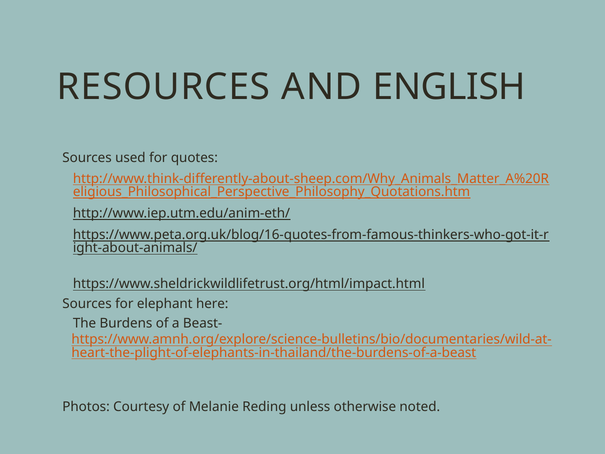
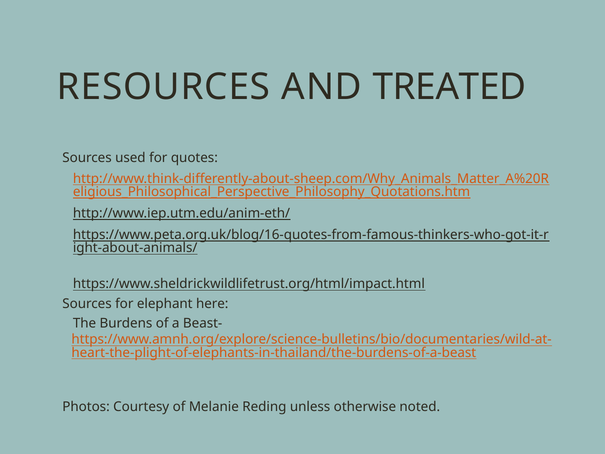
ENGLISH: ENGLISH -> TREATED
